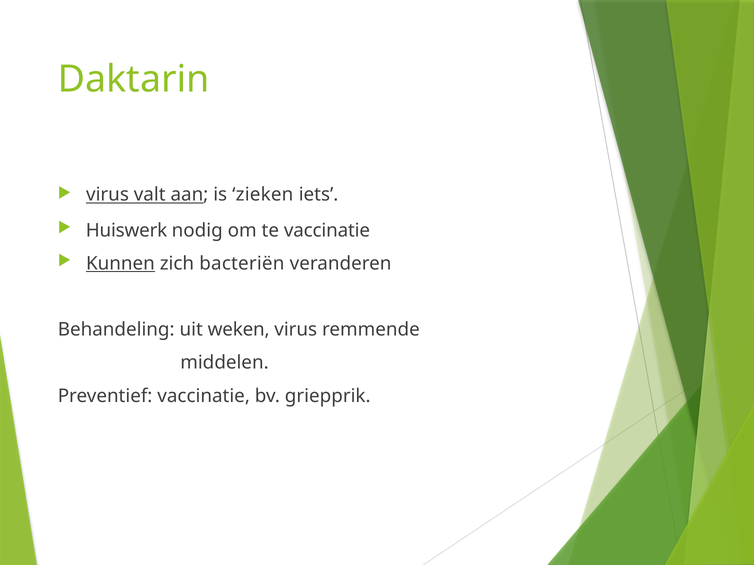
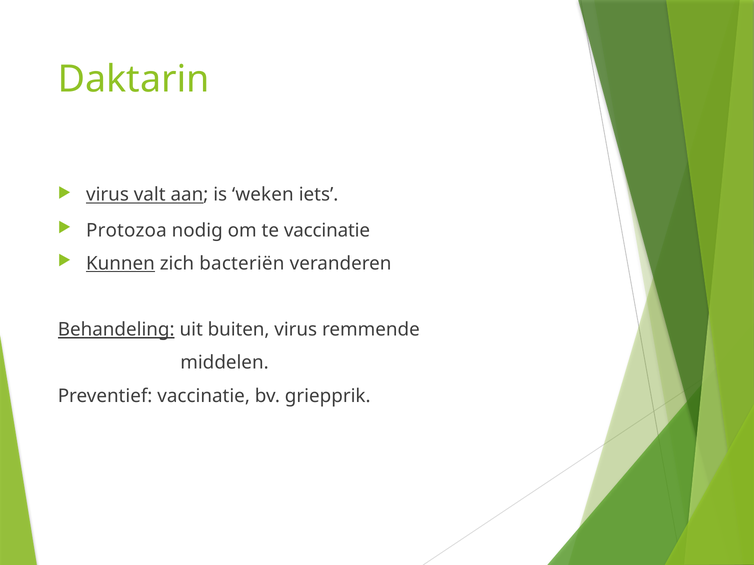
zieken: zieken -> weken
Huiswerk: Huiswerk -> Protozoa
Behandeling underline: none -> present
weken: weken -> buiten
